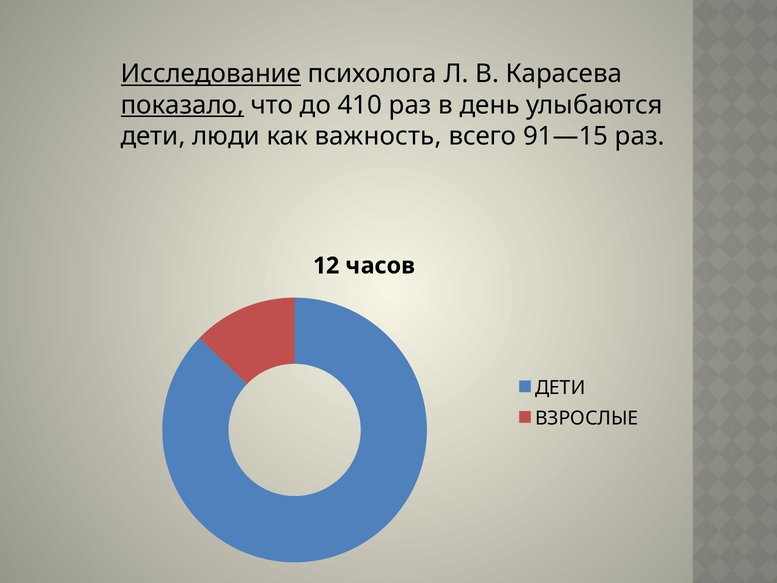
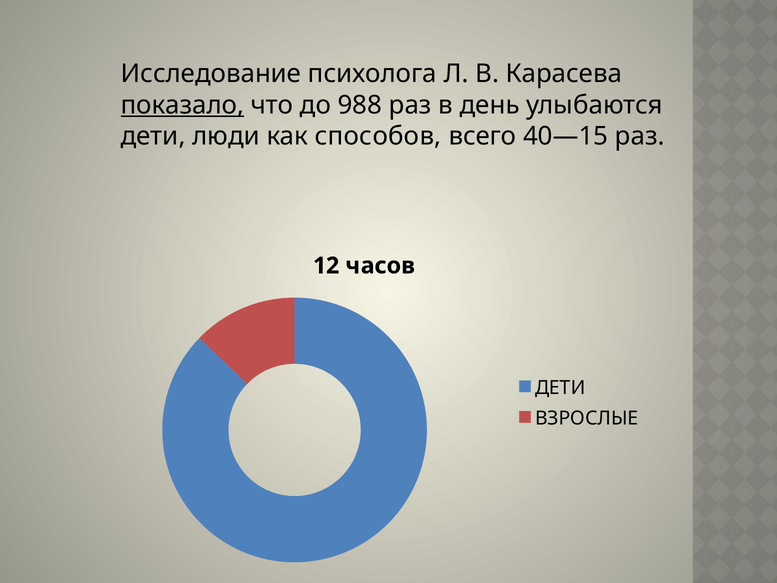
Исследование underline: present -> none
410: 410 -> 988
важность: важность -> способов
91—15: 91—15 -> 40—15
